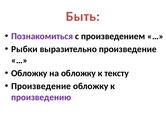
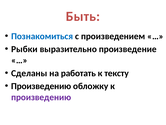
Познакомиться colour: purple -> blue
Обложку at (29, 73): Обложку -> Сделаны
на обложку: обложку -> работать
Произведение at (41, 86): Произведение -> Произведению
